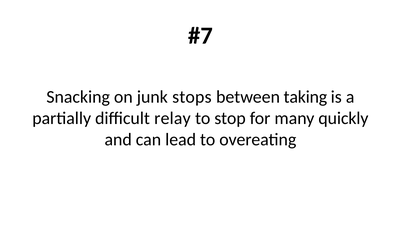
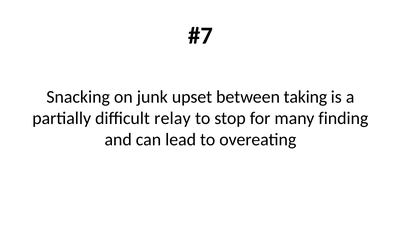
stops: stops -> upset
quickly: quickly -> finding
